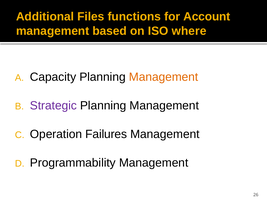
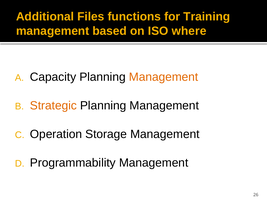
Account: Account -> Training
Strategic colour: purple -> orange
Failures: Failures -> Storage
